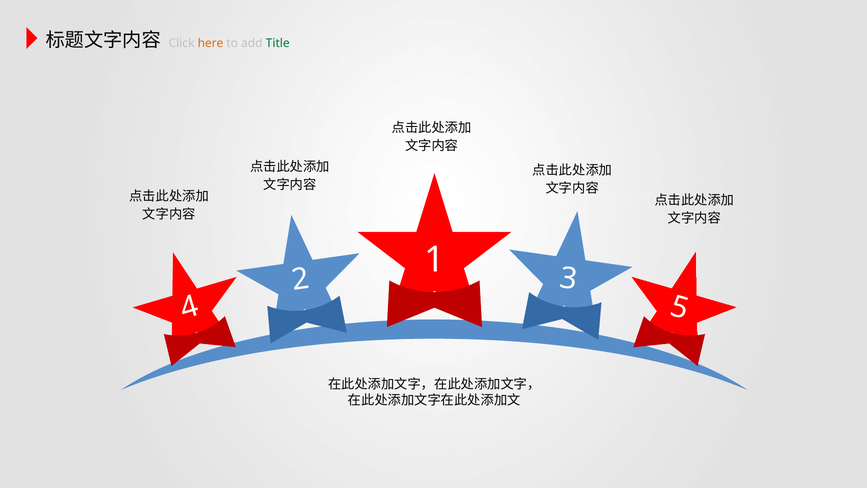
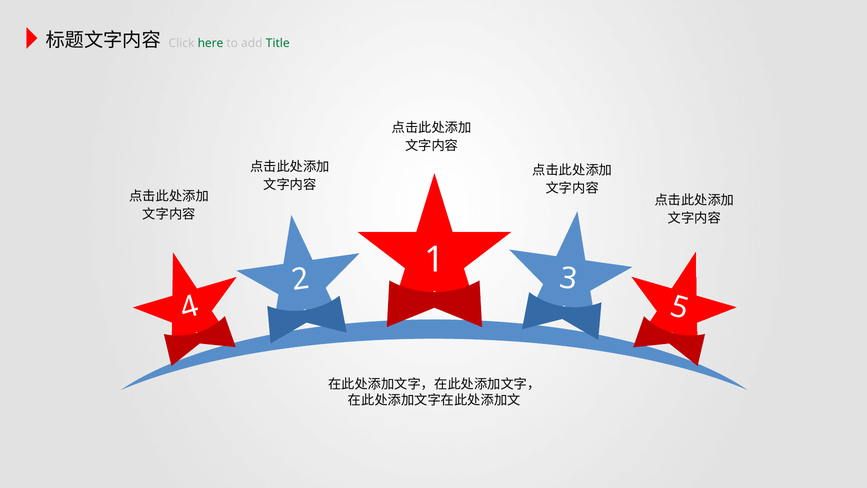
here colour: orange -> green
